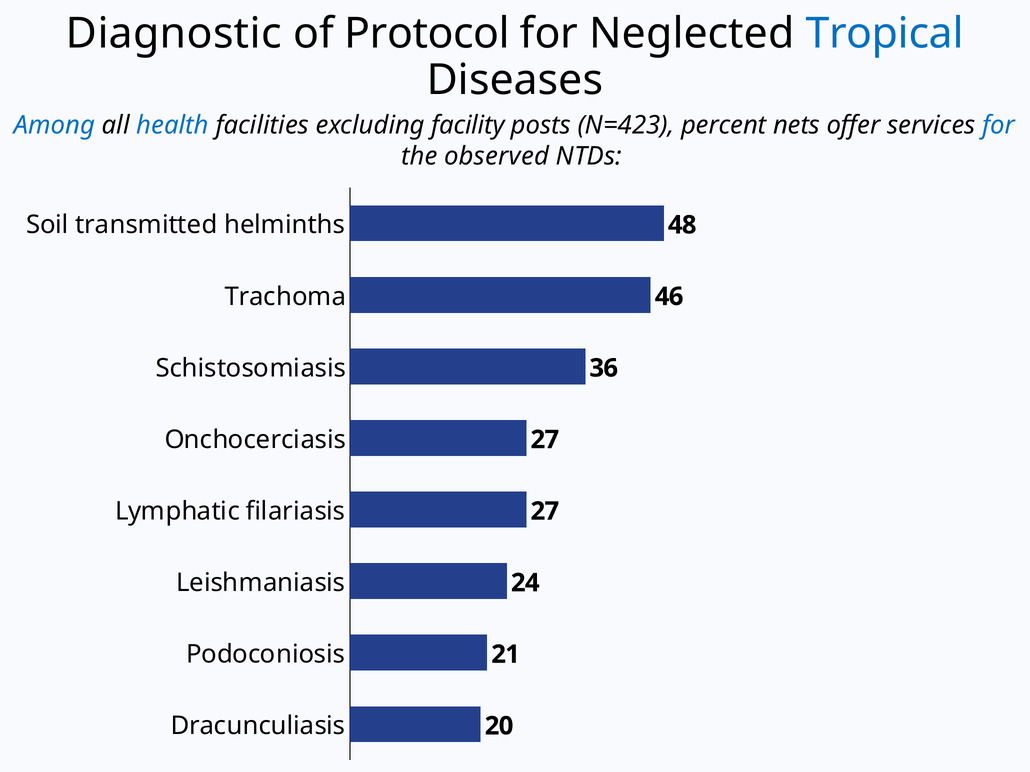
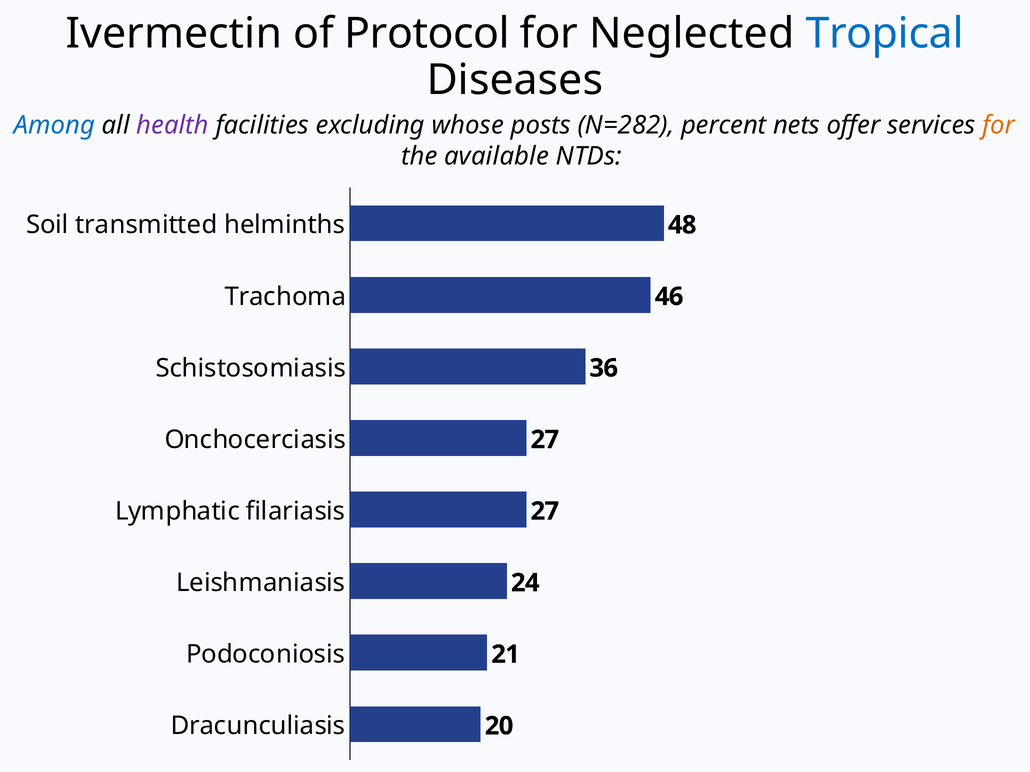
Diagnostic: Diagnostic -> Ivermectin
health colour: blue -> purple
facility: facility -> whose
N=423: N=423 -> N=282
for at (999, 125) colour: blue -> orange
observed: observed -> available
